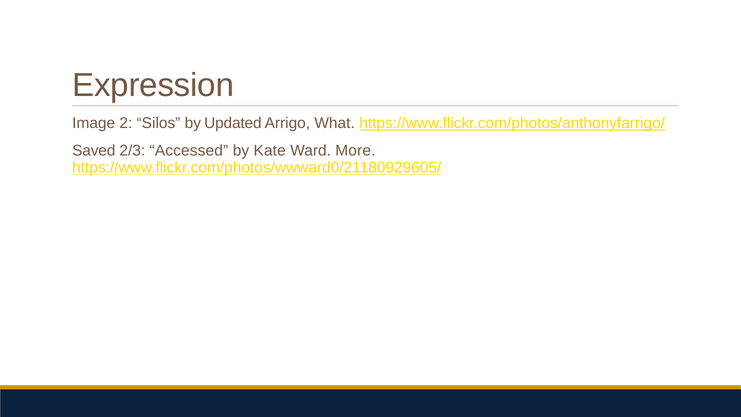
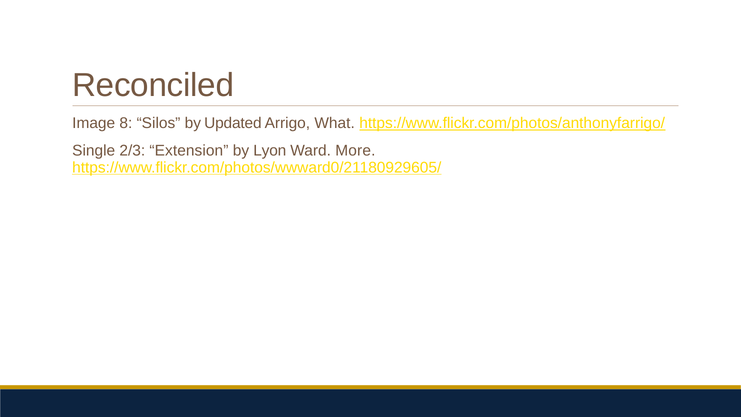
Expression: Expression -> Reconciled
2: 2 -> 8
Saved: Saved -> Single
Accessed: Accessed -> Extension
Kate: Kate -> Lyon
